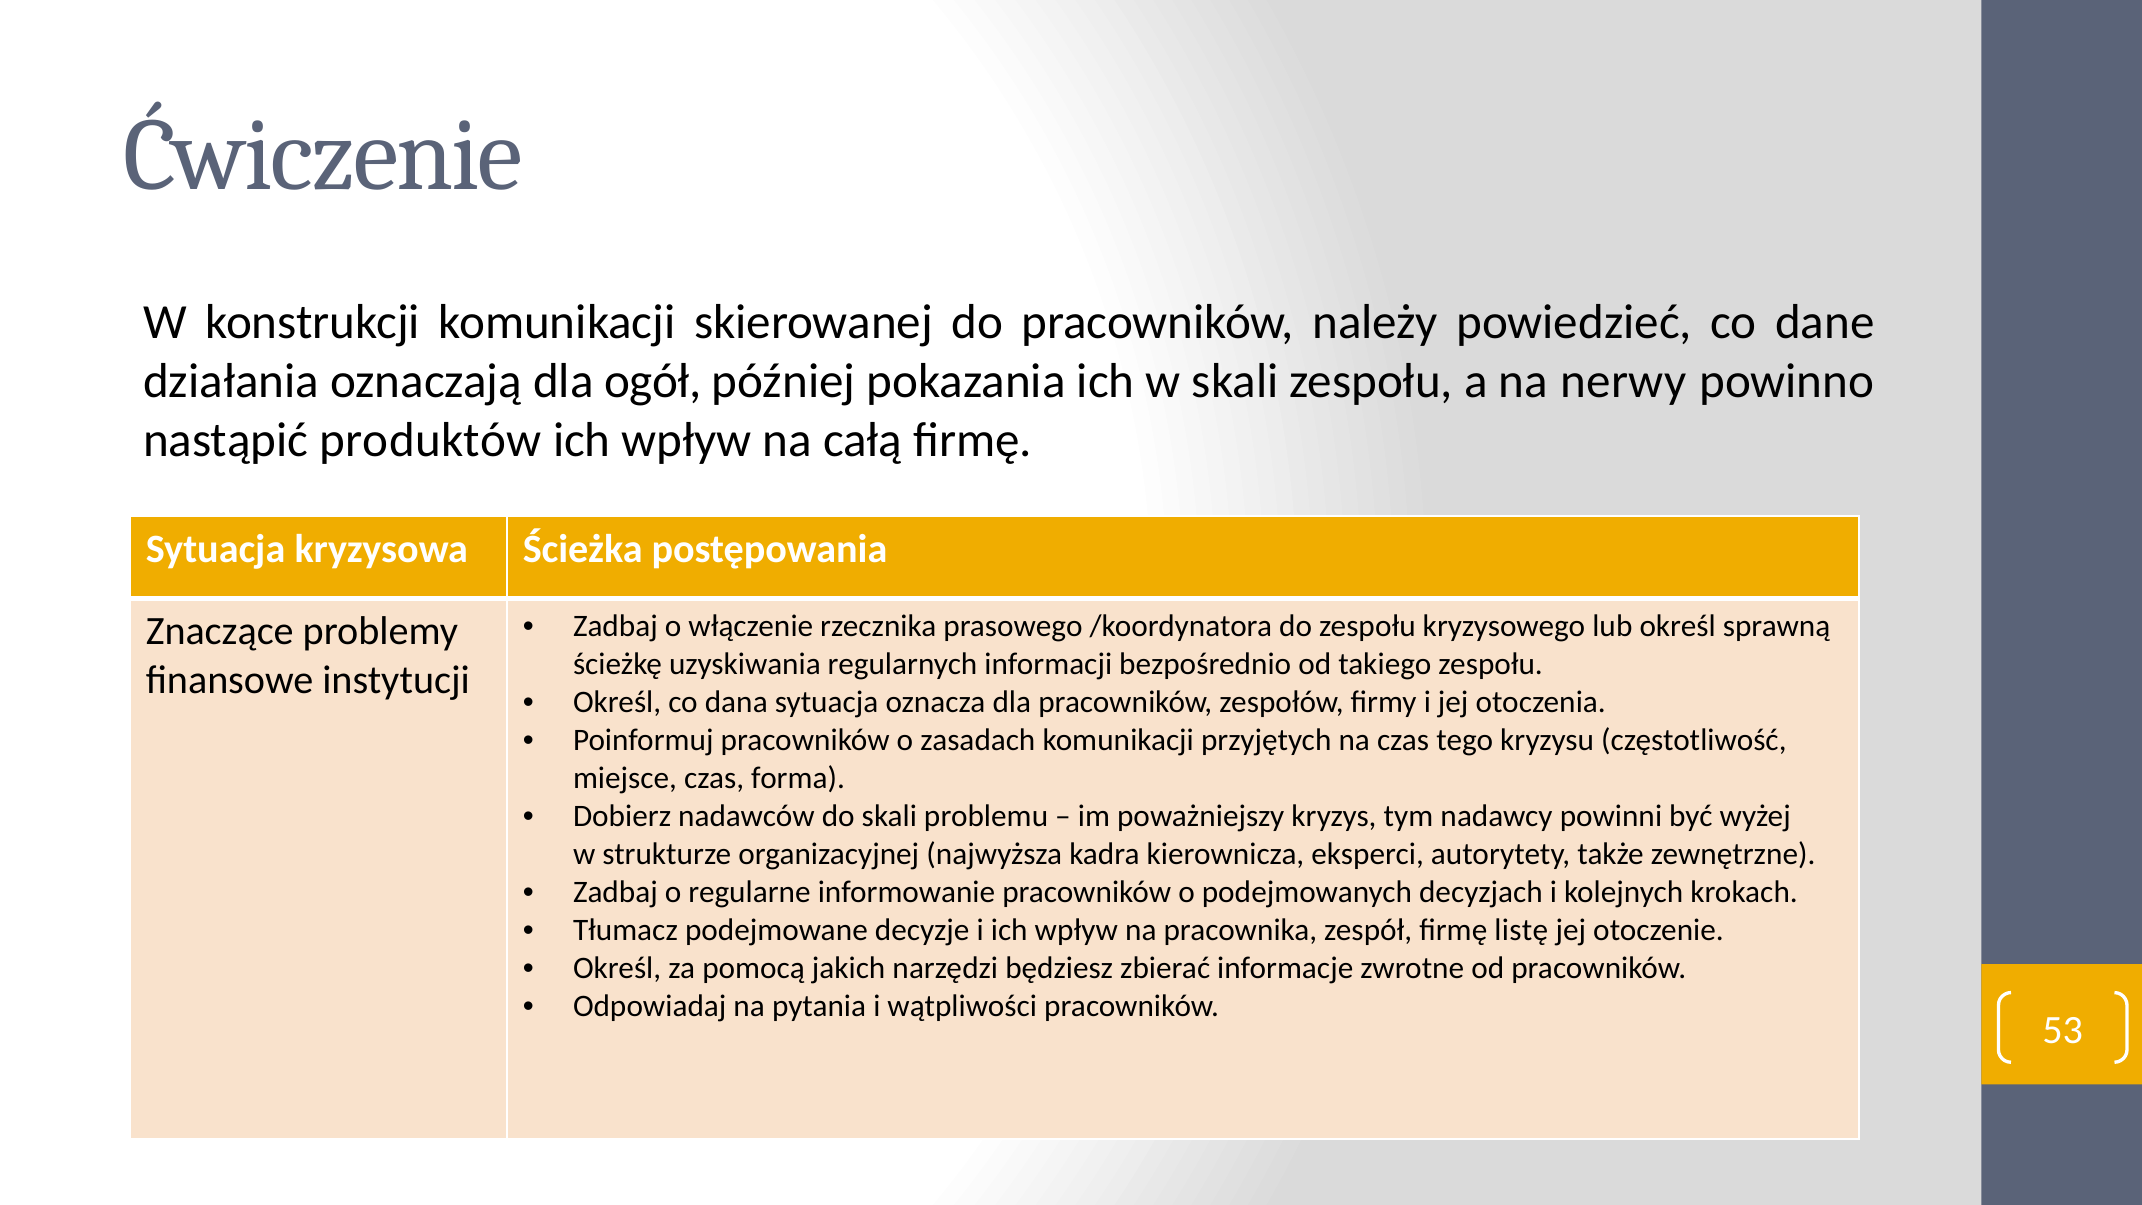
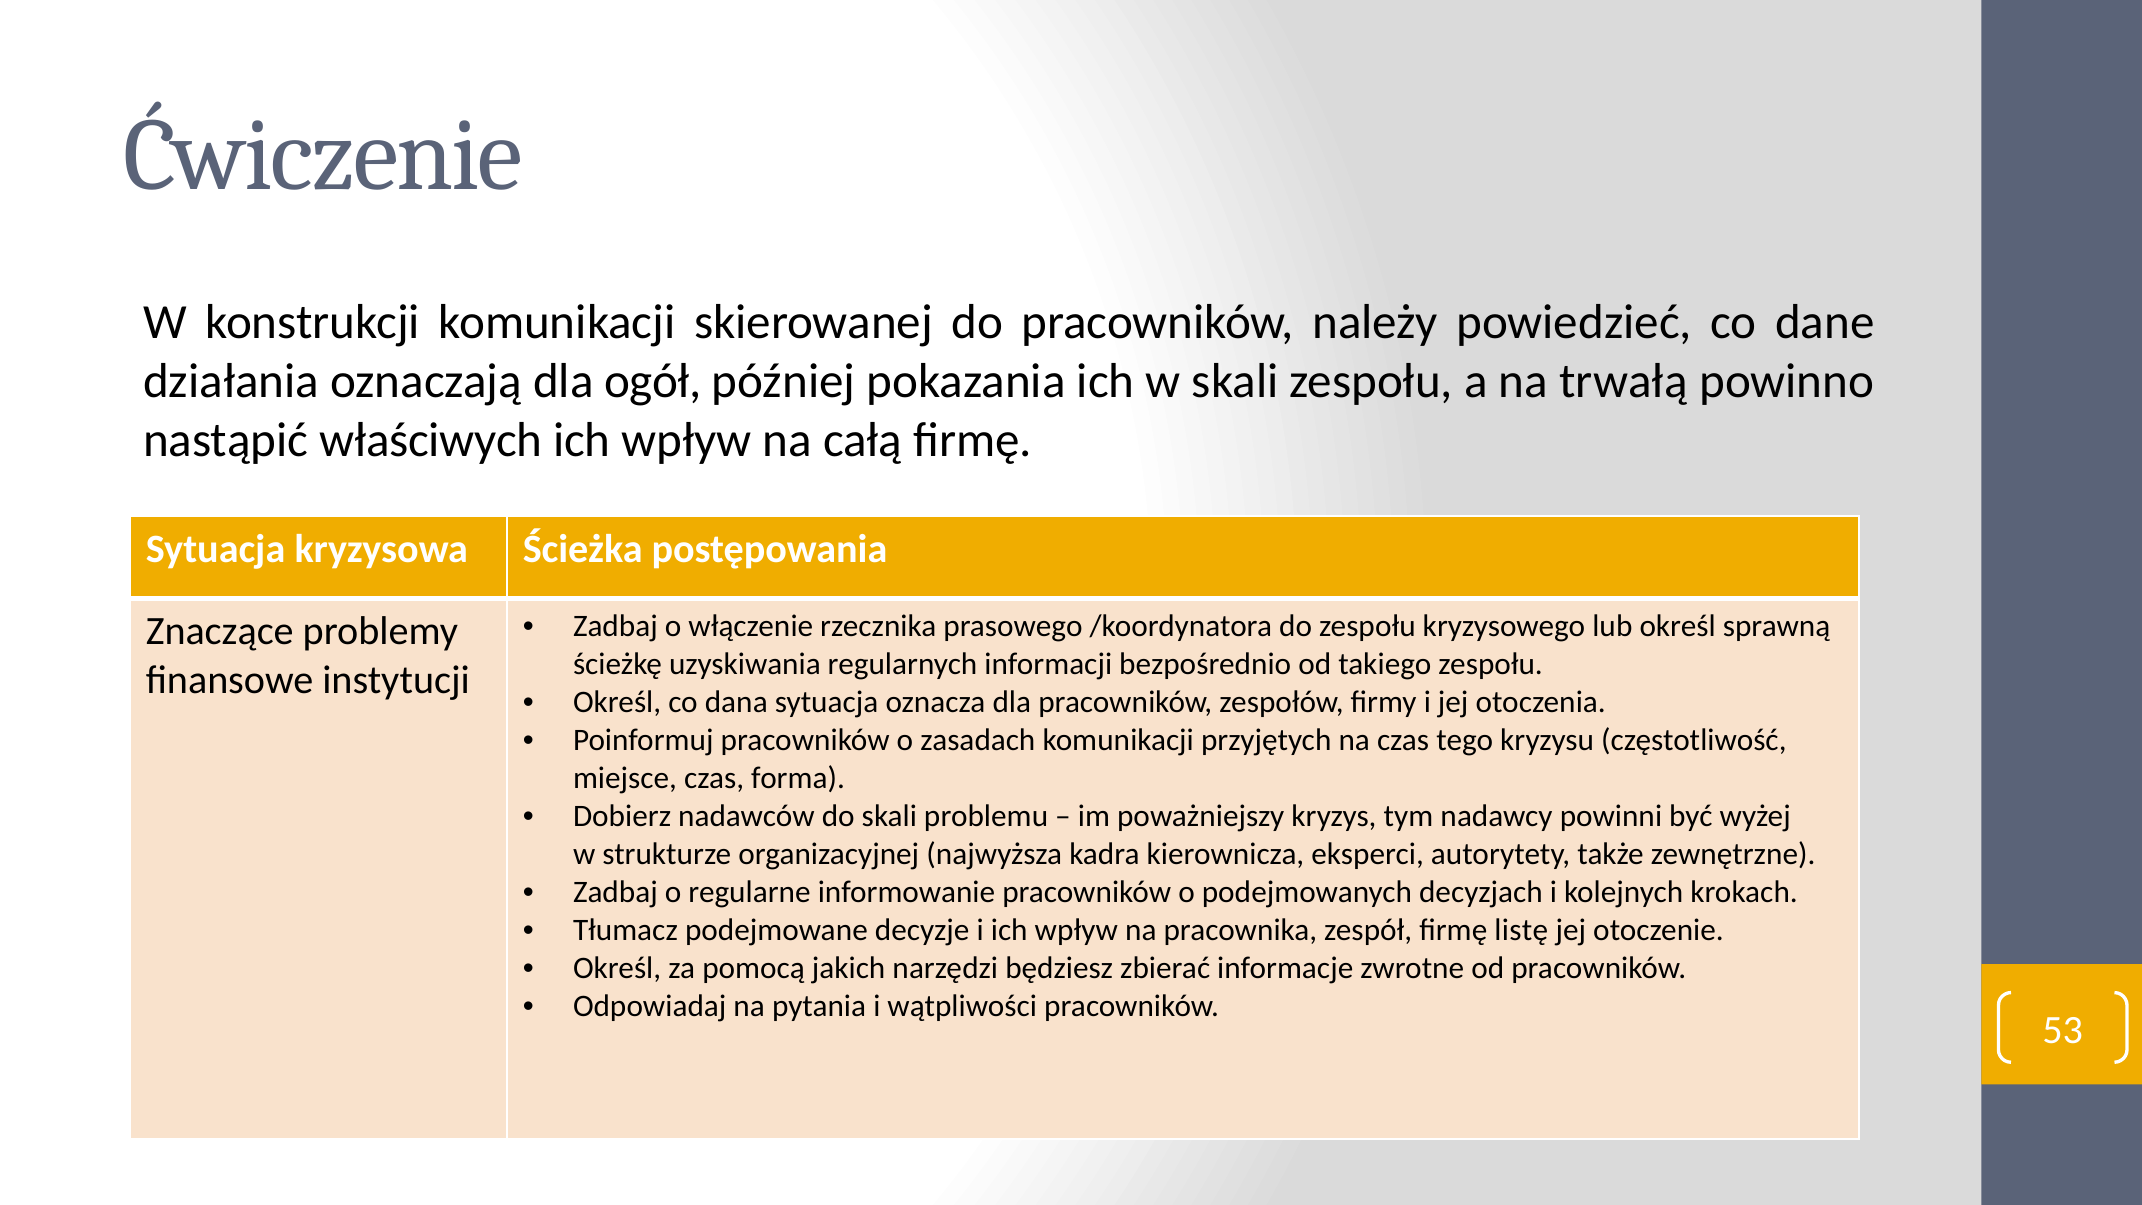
nerwy: nerwy -> trwałą
produktów: produktów -> właściwych
